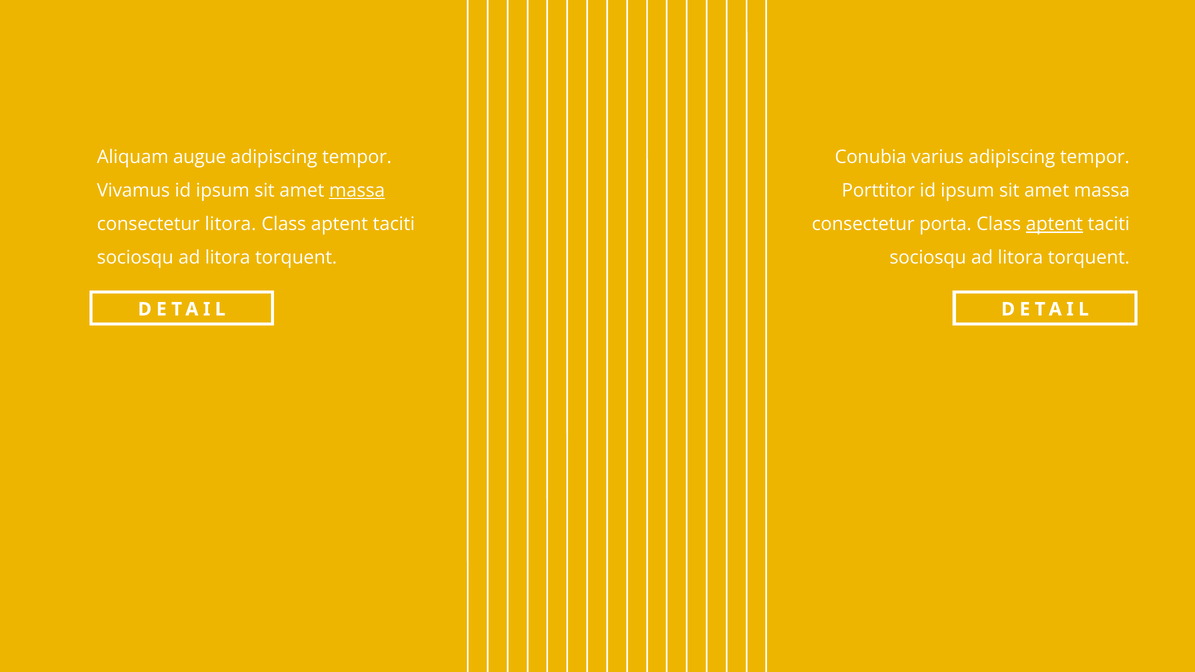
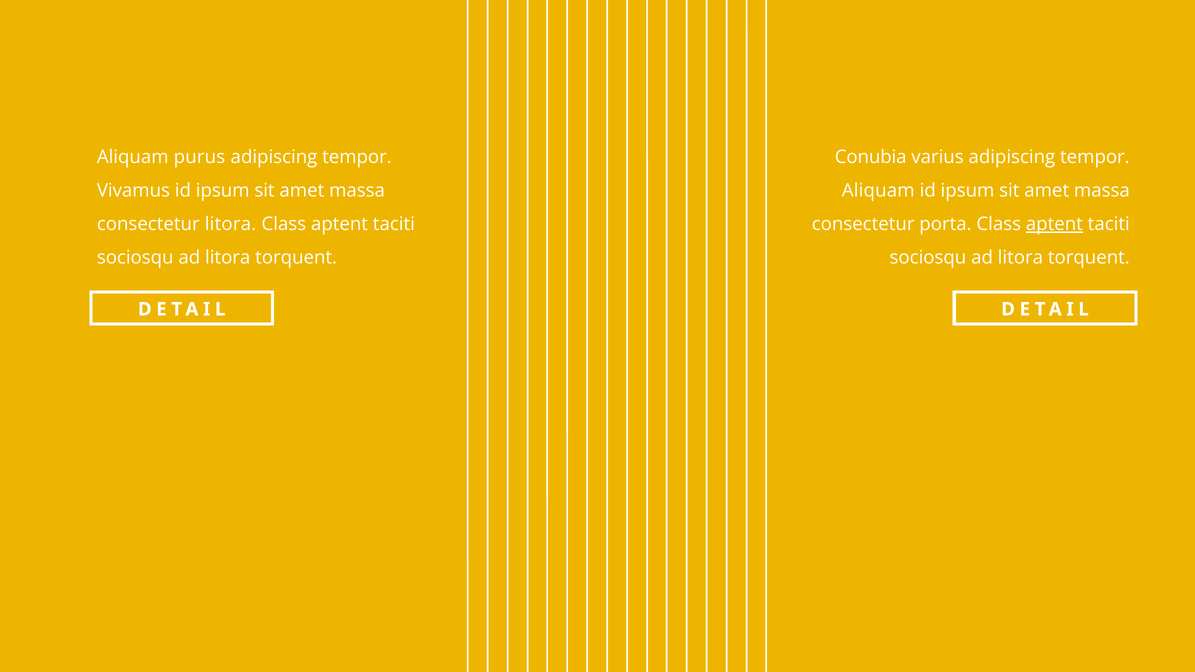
augue: augue -> purus
massa at (357, 191) underline: present -> none
Porttitor at (878, 191): Porttitor -> Aliquam
